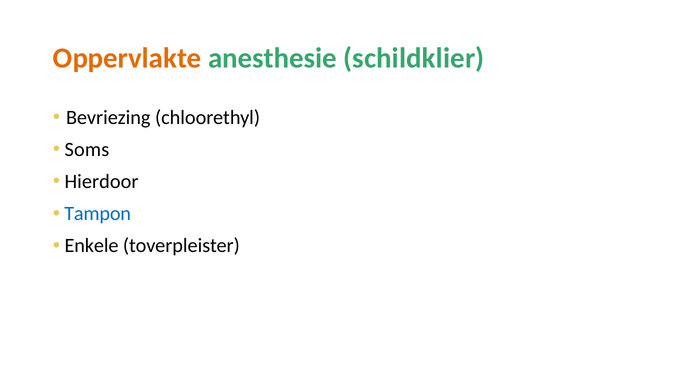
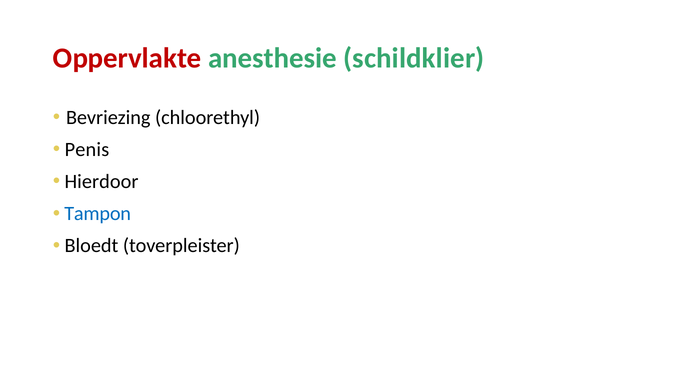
Oppervlakte colour: orange -> red
Soms: Soms -> Penis
Enkele: Enkele -> Bloedt
